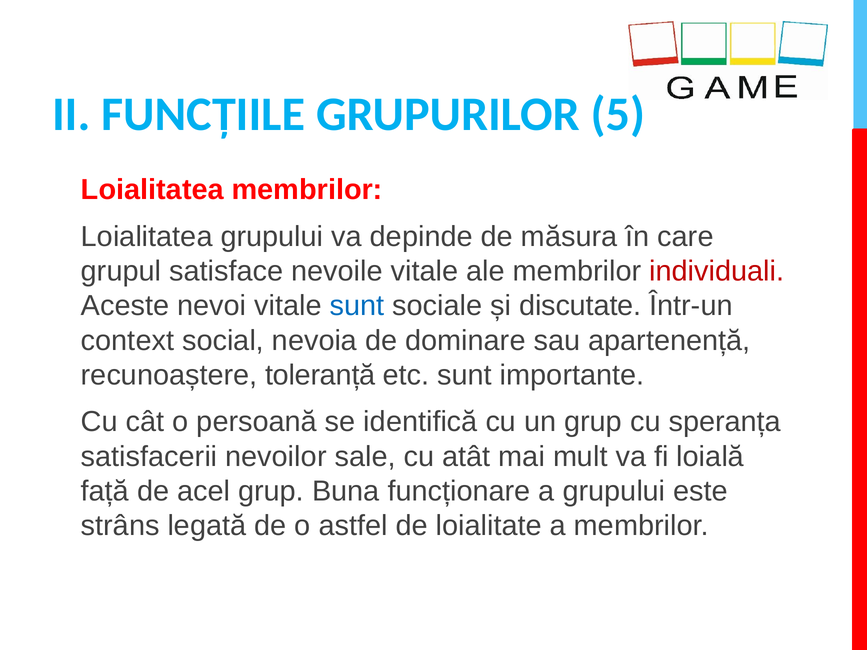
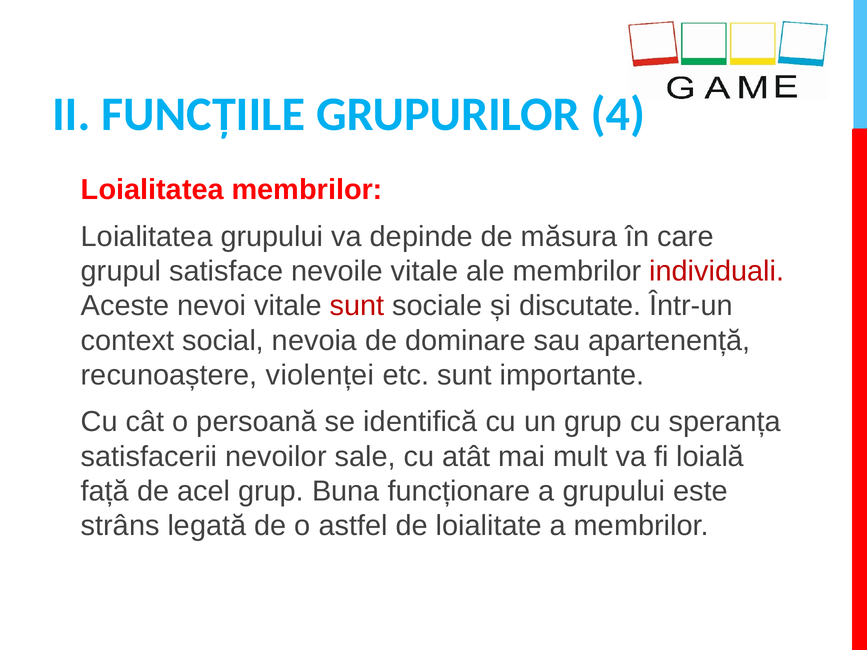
5: 5 -> 4
sunt at (357, 306) colour: blue -> red
toleranță: toleranță -> violenței
